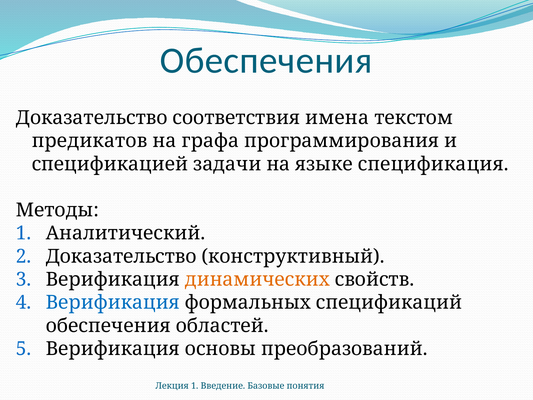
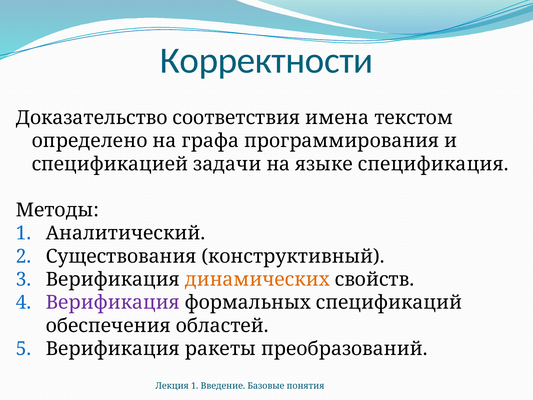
Обеспечения at (266, 61): Обеспечения -> Корректности
предикатов: предикатов -> определено
Доказательство at (121, 256): Доказательство -> Существования
Верификация at (113, 302) colour: blue -> purple
основы: основы -> ракеты
